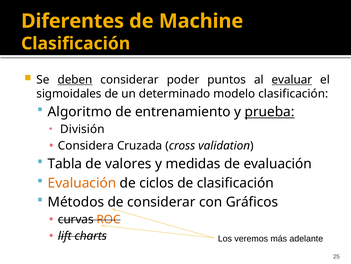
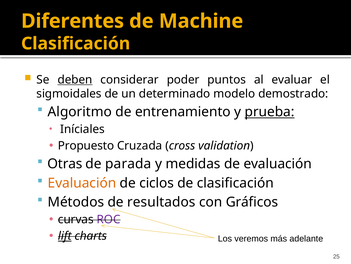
evaluar underline: present -> none
modelo clasificación: clasificación -> demostrado
División: División -> Iníciales
Considera: Considera -> Propuesto
Tabla: Tabla -> Otras
valores: valores -> parada
de considerar: considerar -> resultados
ROC colour: orange -> purple
lift underline: none -> present
